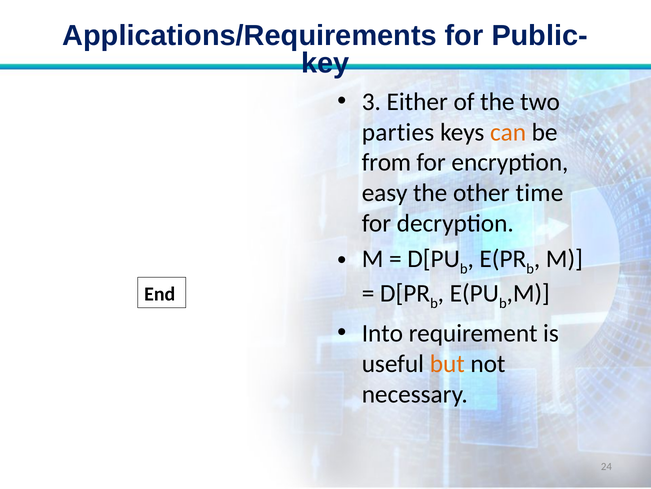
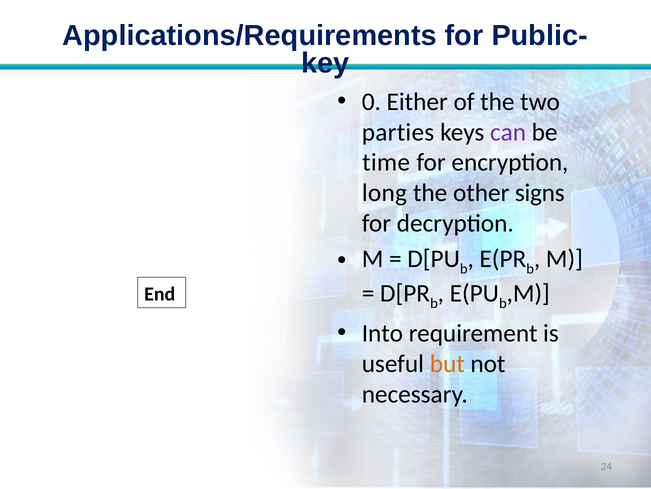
3: 3 -> 0
can colour: orange -> purple
from: from -> time
easy: easy -> long
time: time -> signs
